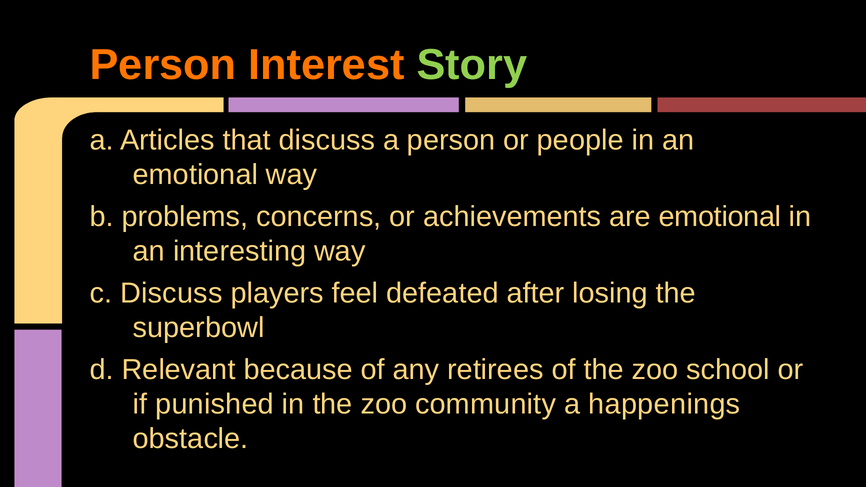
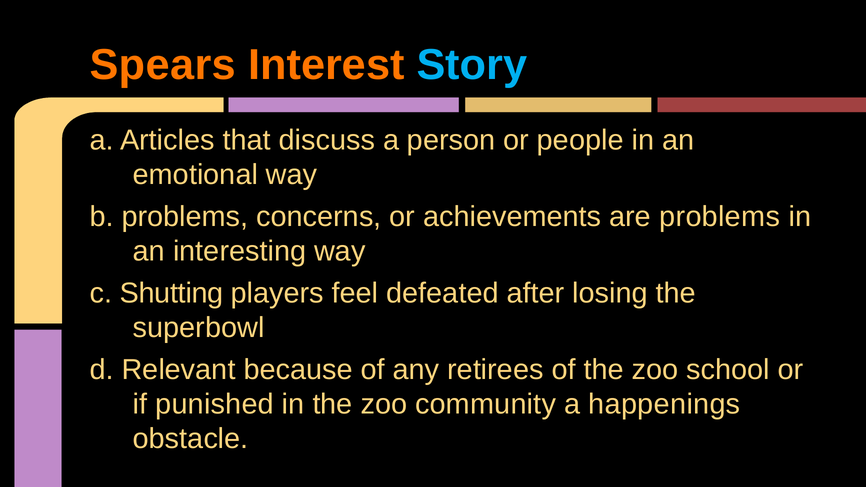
Person at (163, 65): Person -> Spears
Story colour: light green -> light blue
are emotional: emotional -> problems
c Discuss: Discuss -> Shutting
